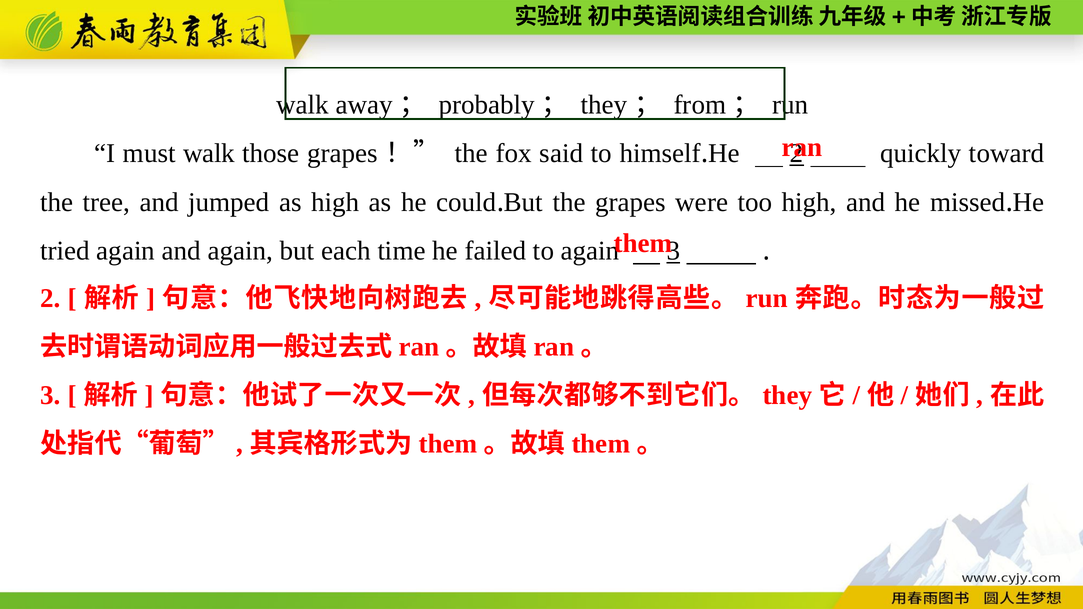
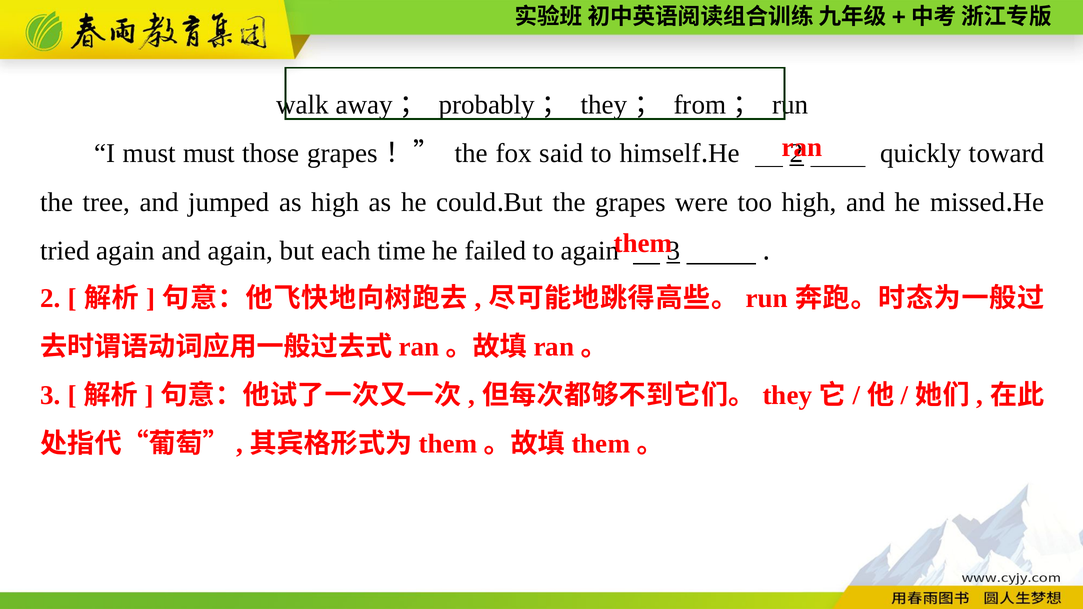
must walk: walk -> must
